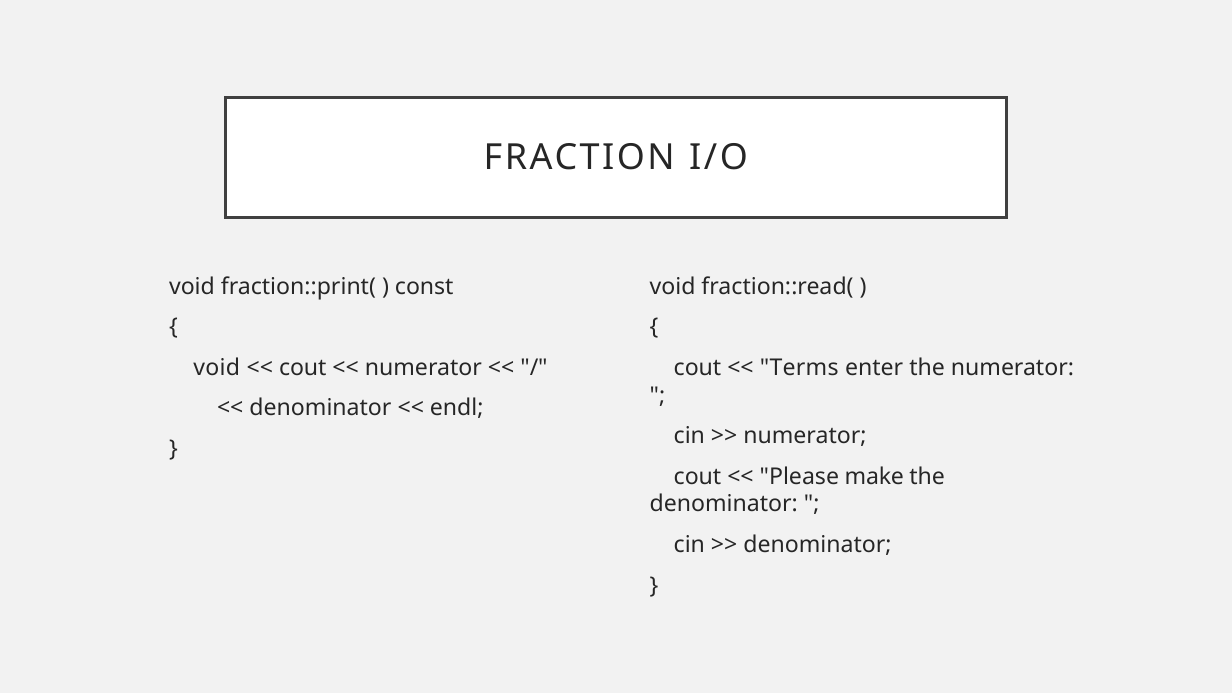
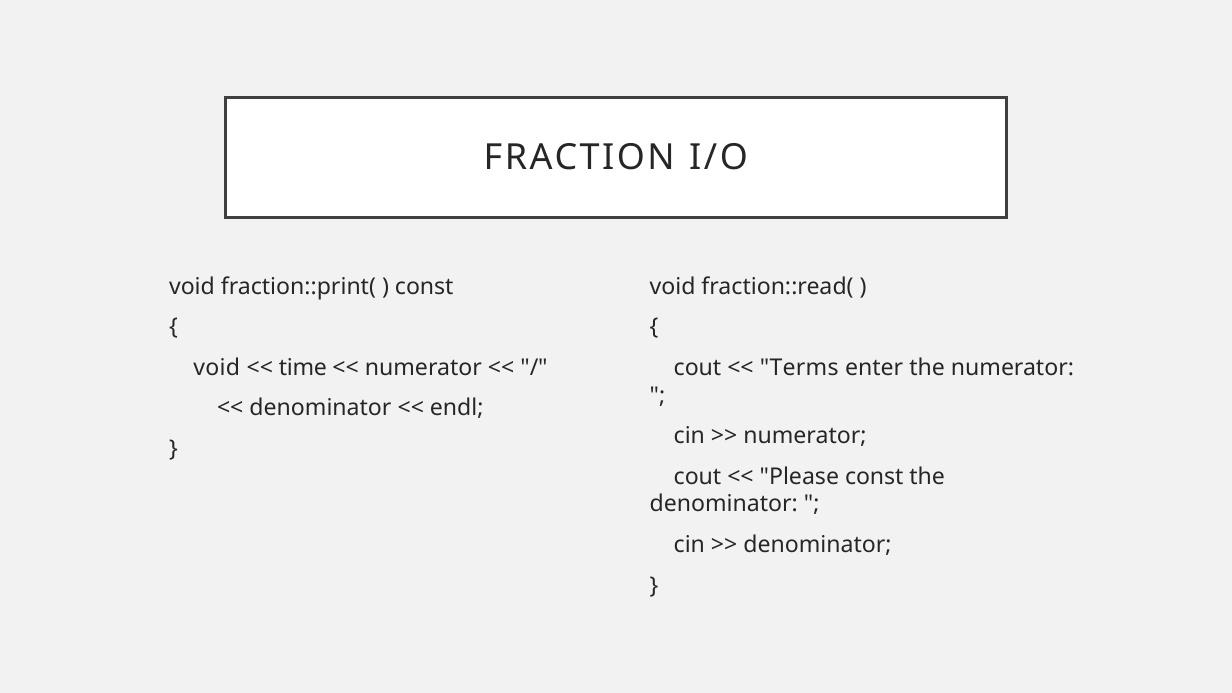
cout at (303, 368): cout -> time
Please make: make -> const
